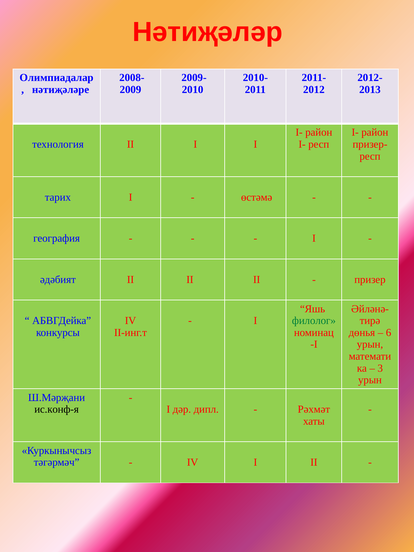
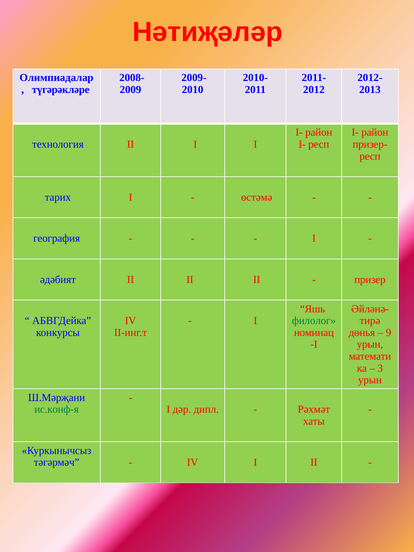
нәтиҗәләре: нәтиҗәләре -> түгәрәкләре
6: 6 -> 9
ис.конф-я colour: black -> green
